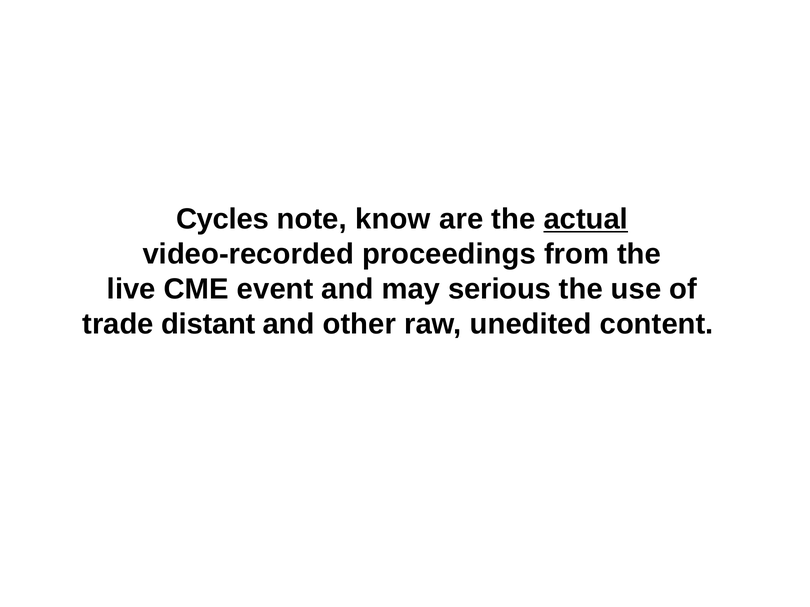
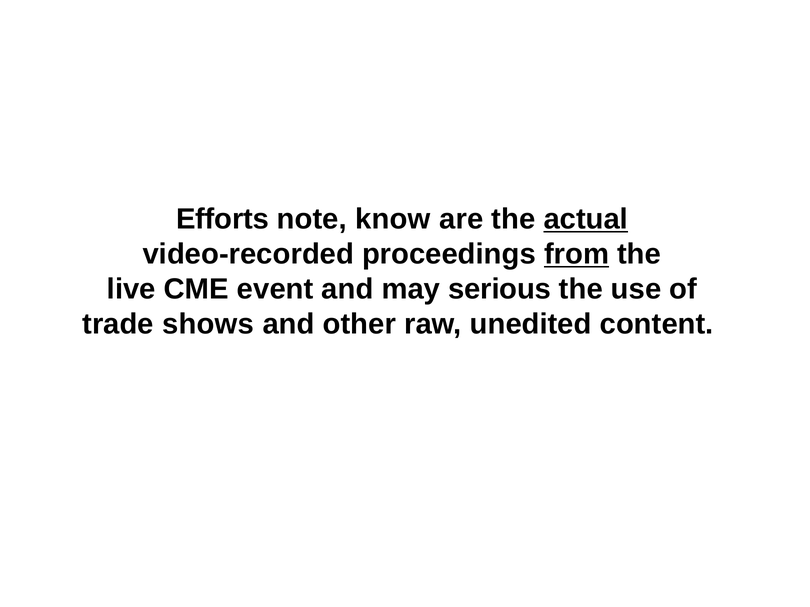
Cycles: Cycles -> Efforts
from underline: none -> present
distant: distant -> shows
